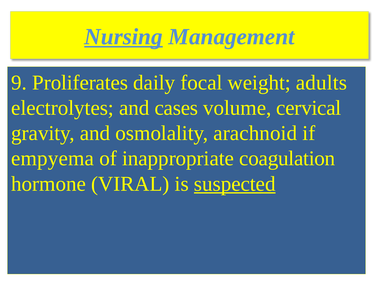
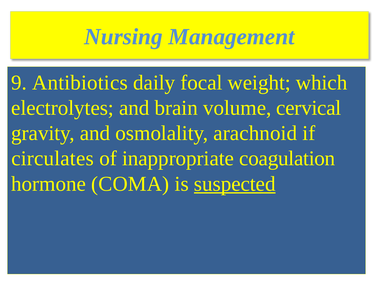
Nursing underline: present -> none
Proliferates: Proliferates -> Antibiotics
adults: adults -> which
cases: cases -> brain
empyema: empyema -> circulates
VIRAL: VIRAL -> COMA
